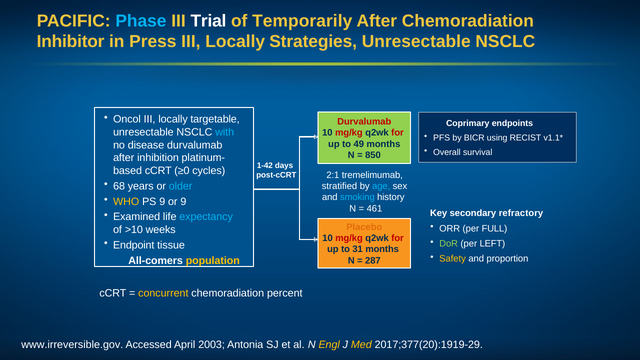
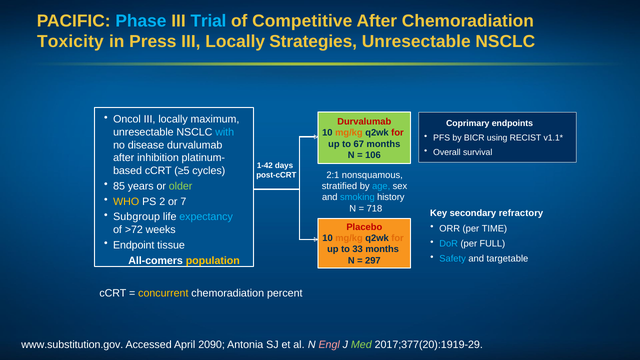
Trial colour: white -> light blue
Temporarily: Temporarily -> Competitive
Inhibitor: Inhibitor -> Toxicity
targetable: targetable -> maximum
mg/kg at (349, 133) colour: red -> orange
49: 49 -> 67
850: 850 -> 106
≥0: ≥0 -> ≥5
tremelimumab: tremelimumab -> nonsquamous
68: 68 -> 85
older colour: light blue -> light green
PS 9: 9 -> 2
or 9: 9 -> 7
461: 461 -> 718
Examined: Examined -> Subgroup
Placebo colour: orange -> red
FULL: FULL -> TIME
>10: >10 -> >72
mg/kg at (349, 238) colour: red -> orange
for at (398, 238) colour: red -> orange
DoR colour: light green -> light blue
LEFT: LEFT -> FULL
31: 31 -> 33
Safety colour: yellow -> light blue
proportion: proportion -> targetable
287: 287 -> 297
www.irreversible.gov: www.irreversible.gov -> www.substitution.gov
2003: 2003 -> 2090
Engl colour: yellow -> pink
Med colour: yellow -> light green
